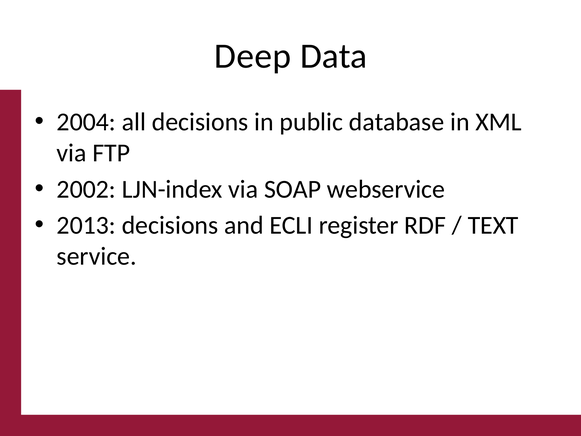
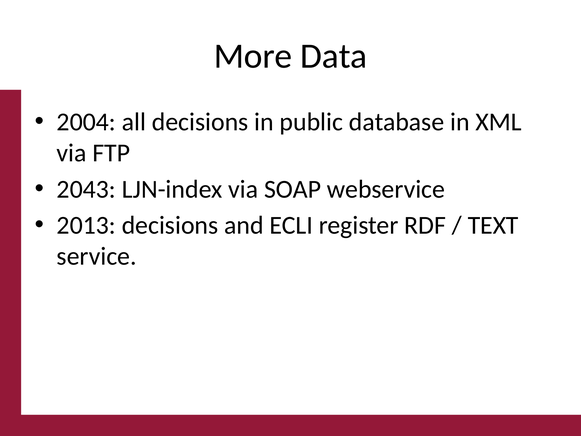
Deep: Deep -> More
2002: 2002 -> 2043
